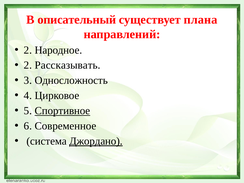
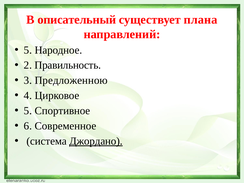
2 at (28, 50): 2 -> 5
Рассказывать: Рассказывать -> Правильность
Односложность: Односложность -> Предложенною
Спортивное underline: present -> none
